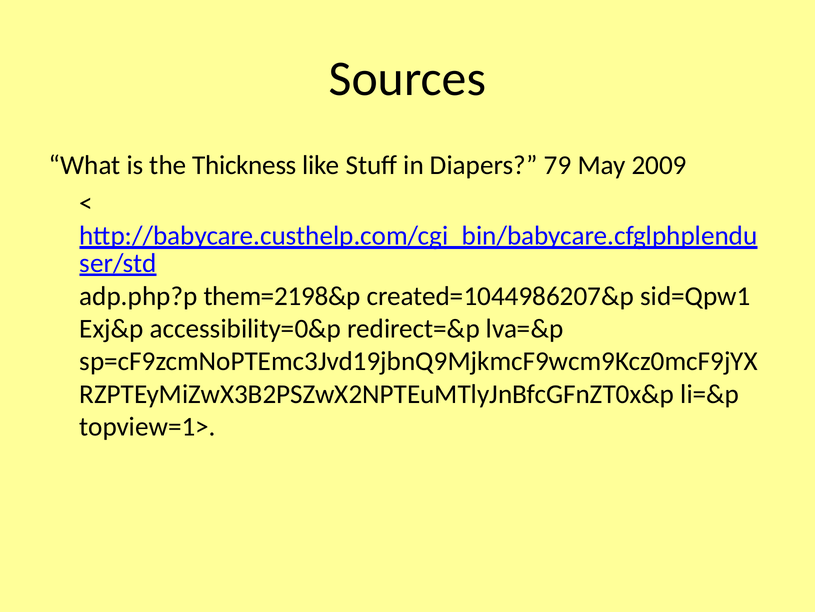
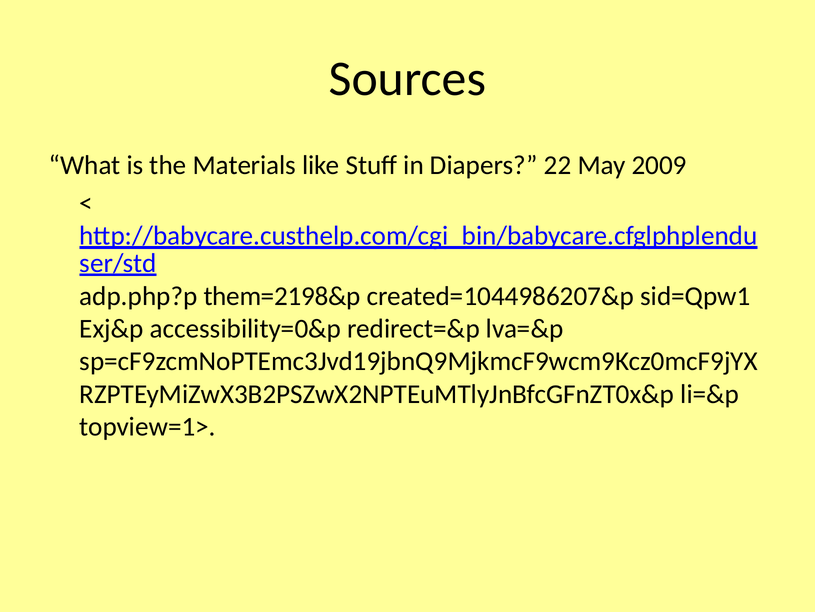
Thickness: Thickness -> Materials
79: 79 -> 22
